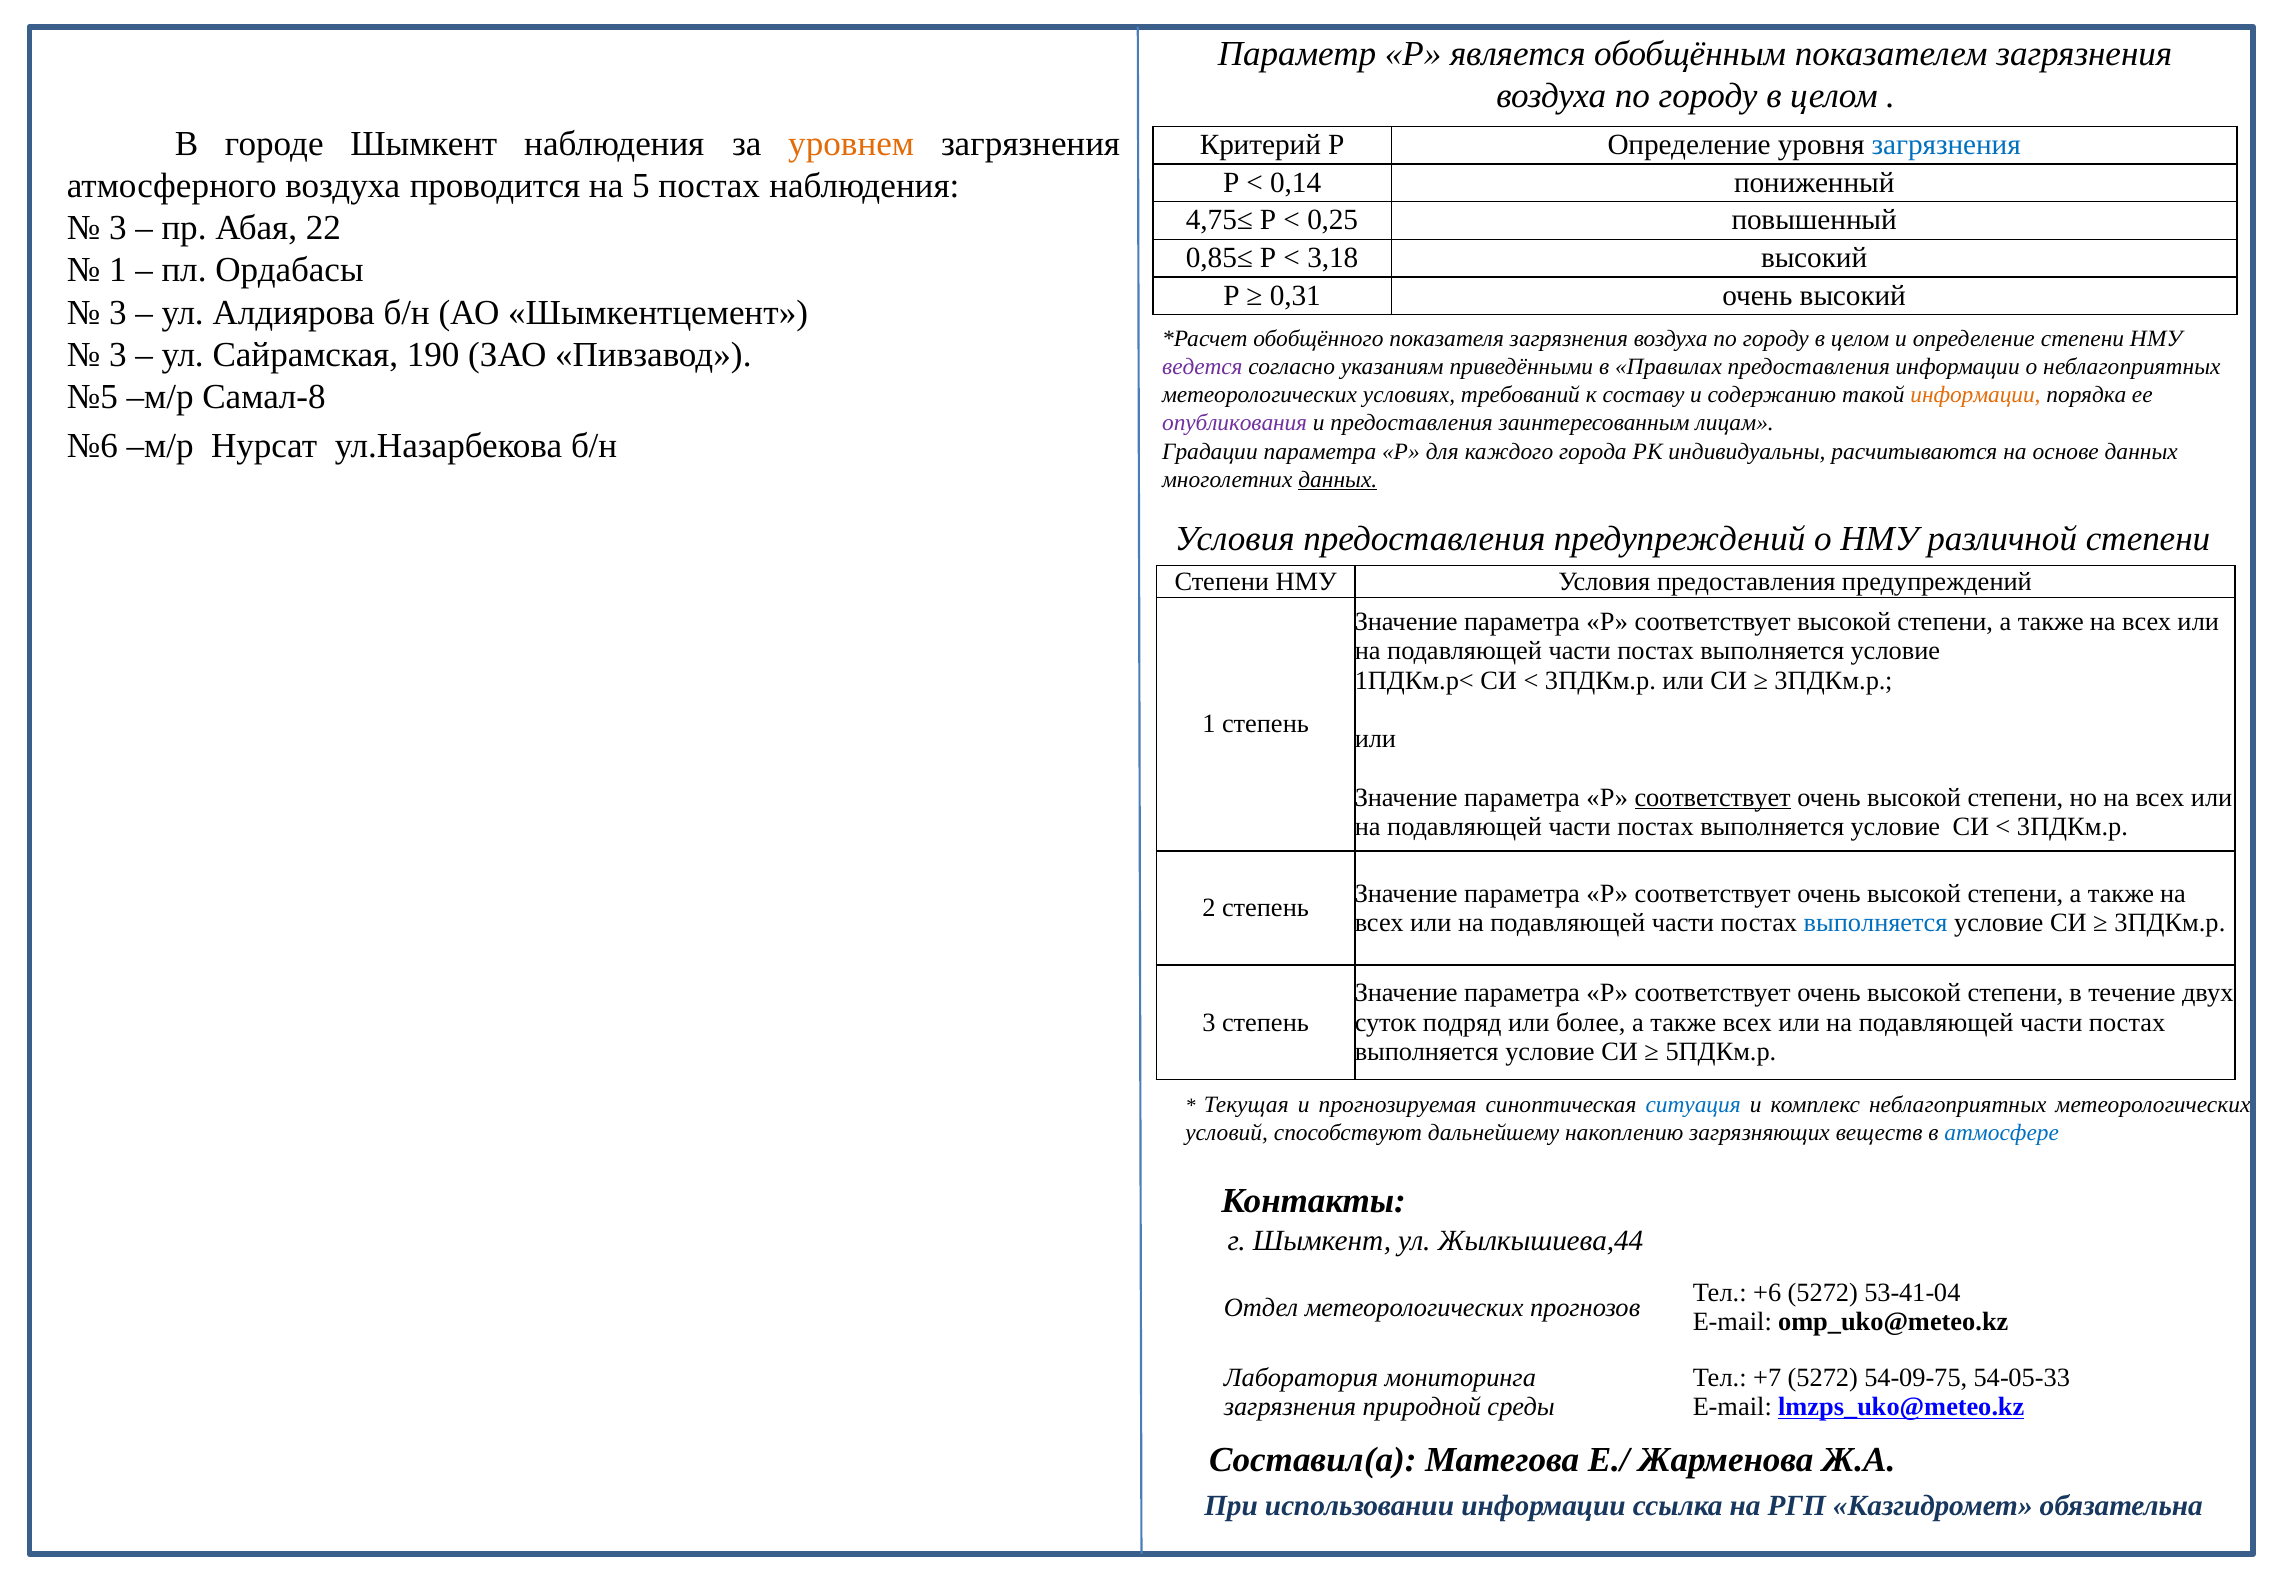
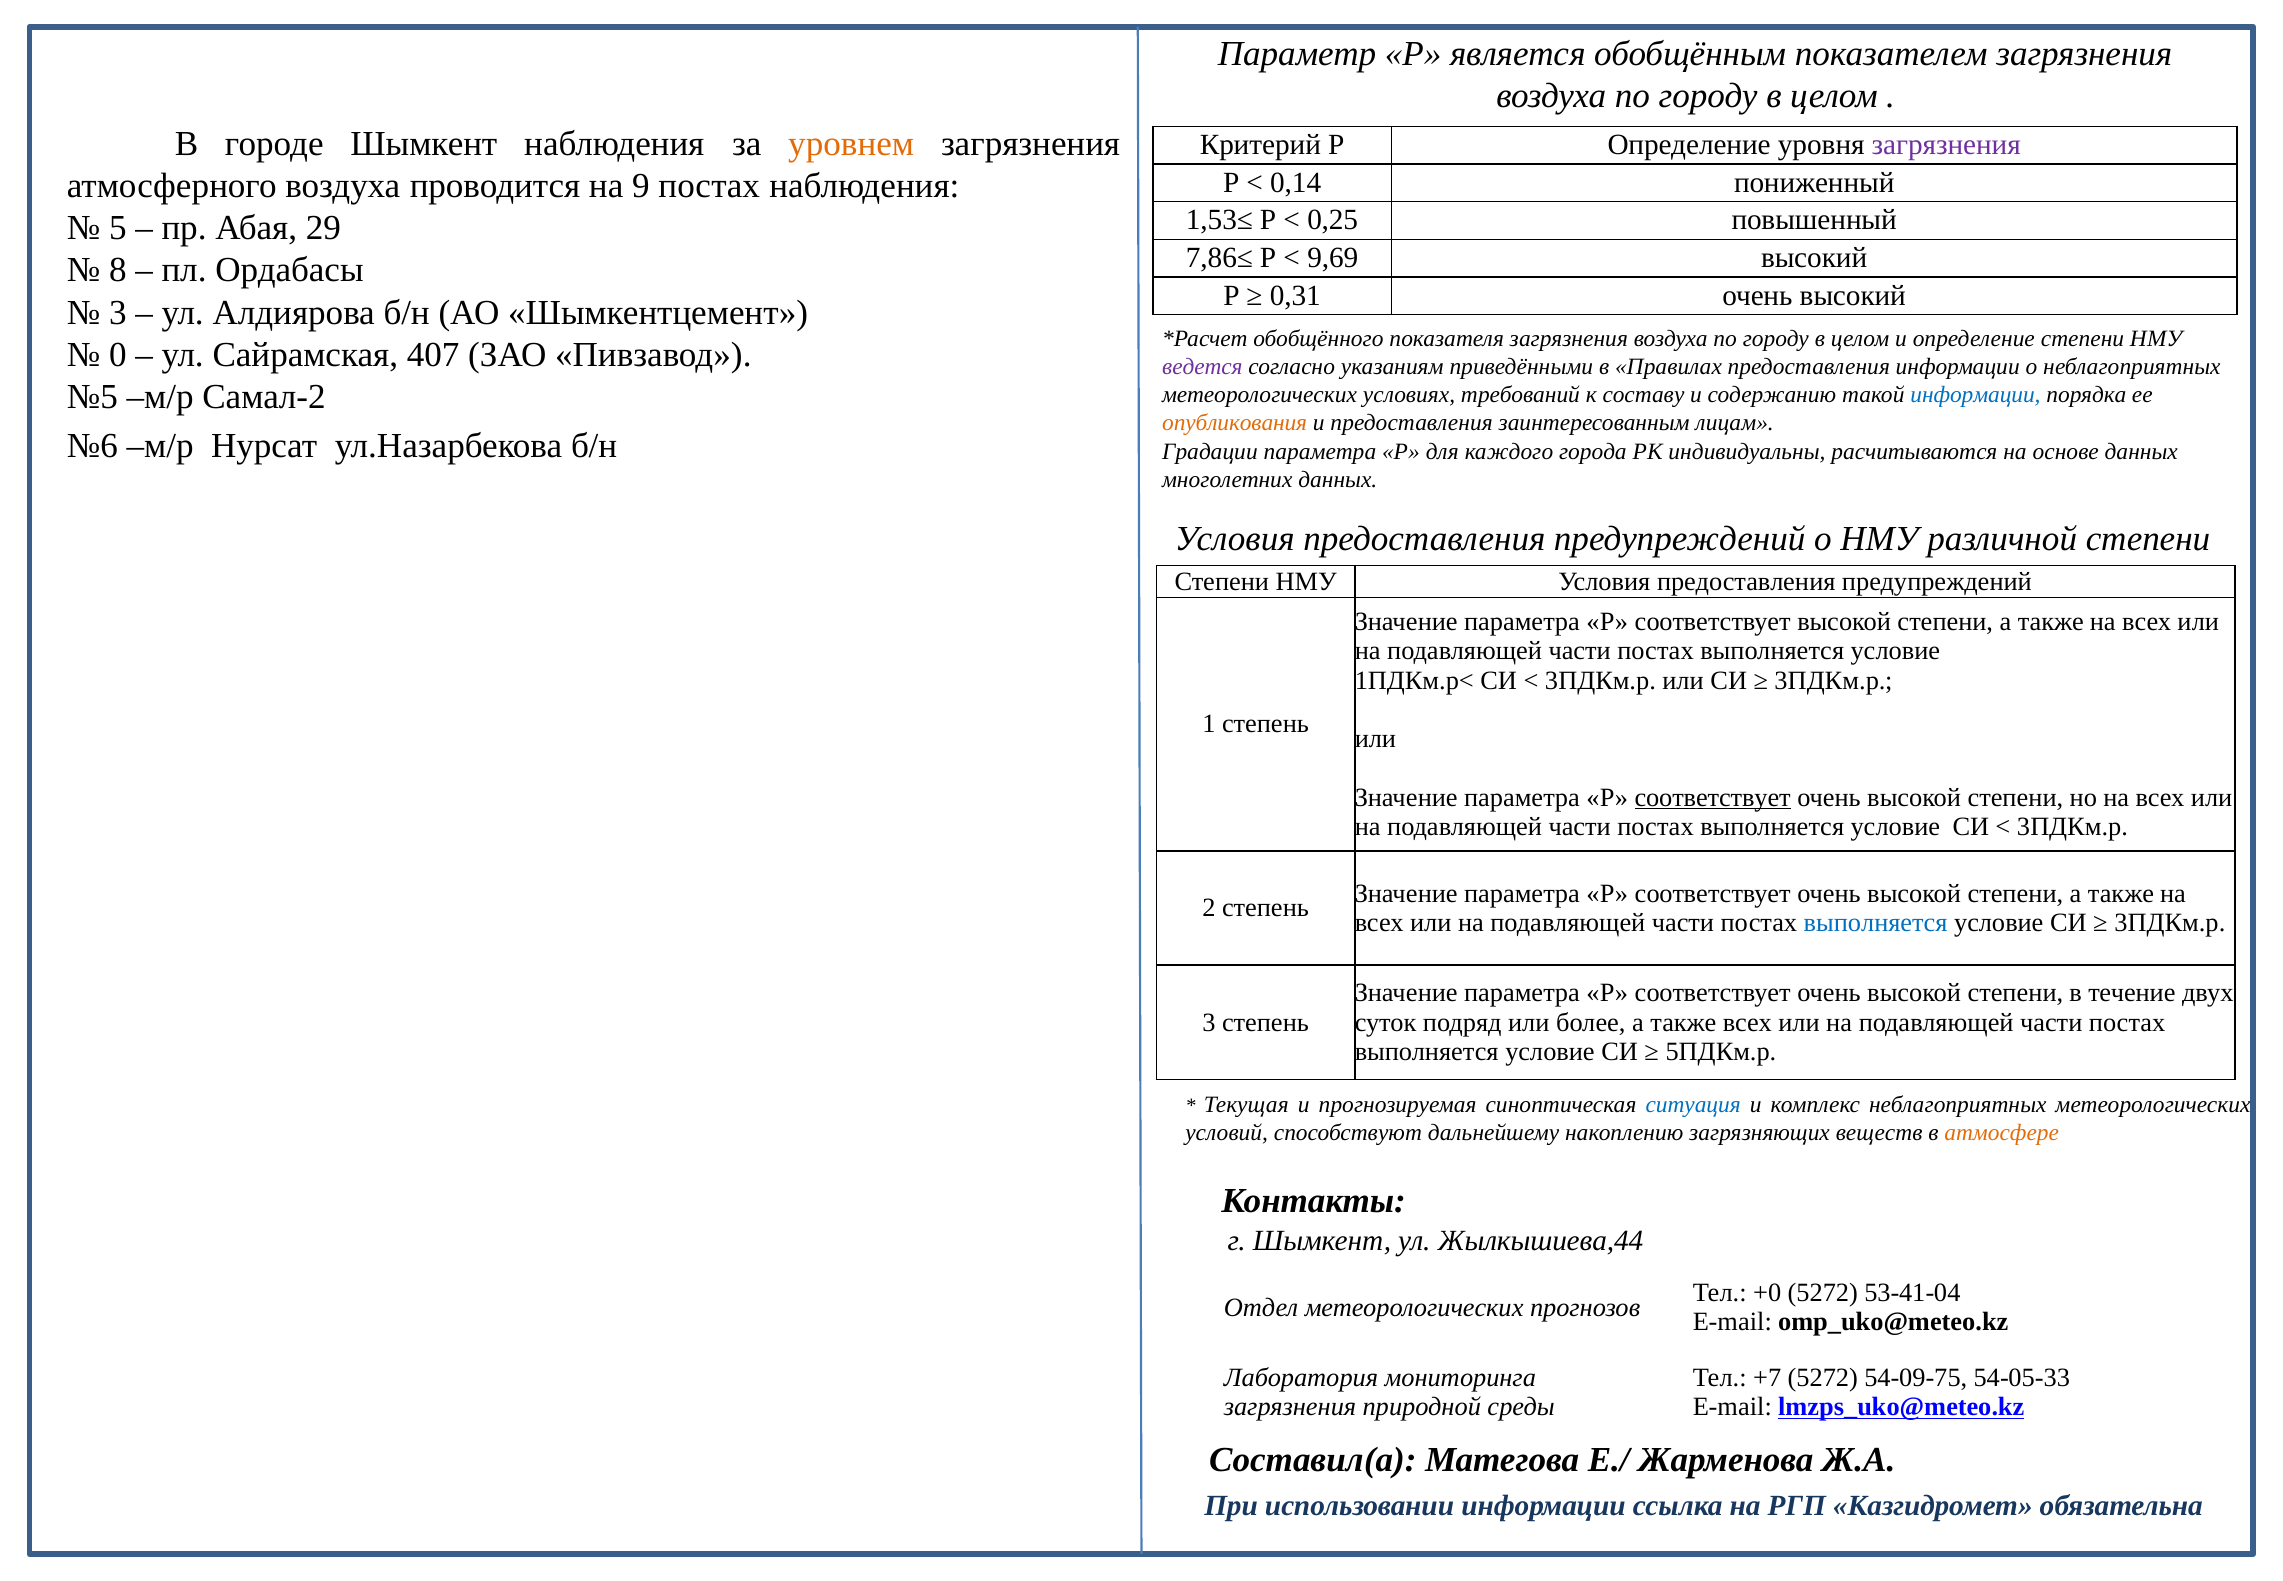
загрязнения at (1946, 145) colour: blue -> purple
5: 5 -> 9
4,75≤: 4,75≤ -> 1,53≤
3 at (118, 228): 3 -> 5
22: 22 -> 29
0,85≤: 0,85≤ -> 7,86≤
3,18: 3,18 -> 9,69
1 at (118, 270): 1 -> 8
3 at (118, 354): 3 -> 0
190: 190 -> 407
Самал-8: Самал-8 -> Самал-2
информации at (1975, 395) colour: orange -> blue
опубликования colour: purple -> orange
данных at (1338, 479) underline: present -> none
атмосфере colour: blue -> orange
+6: +6 -> +0
